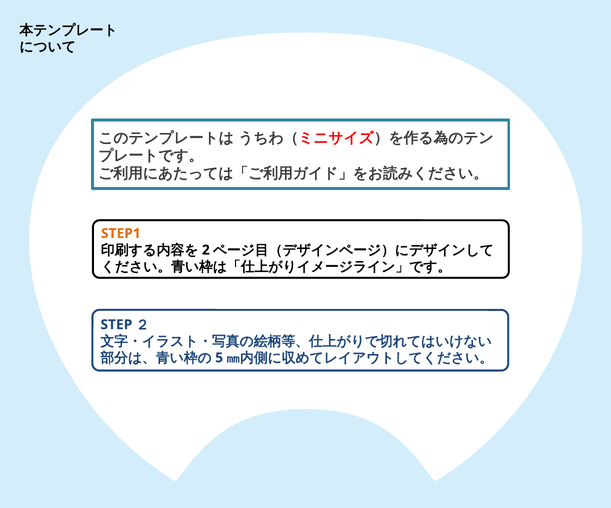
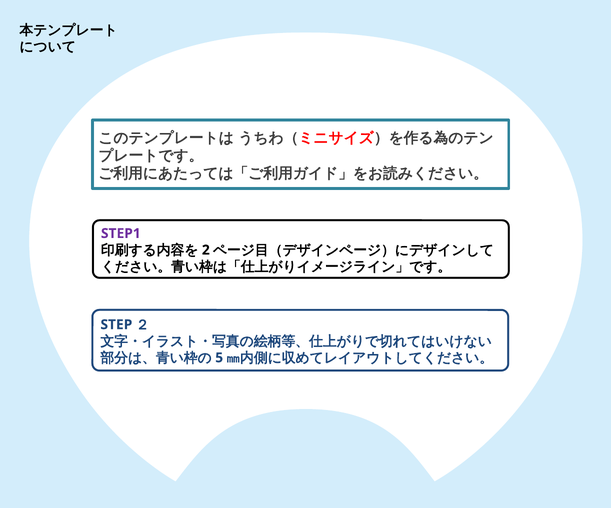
STEP1 colour: orange -> purple
